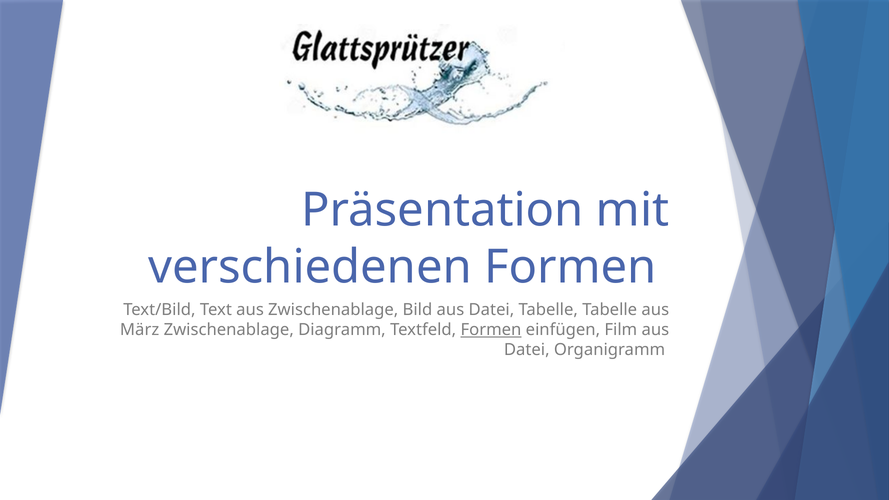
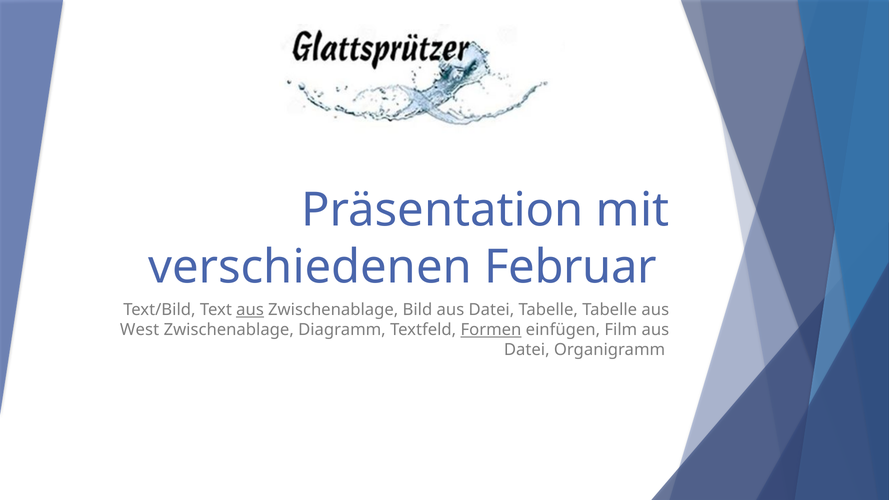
verschiedenen Formen: Formen -> Februar
aus at (250, 310) underline: none -> present
März: März -> West
